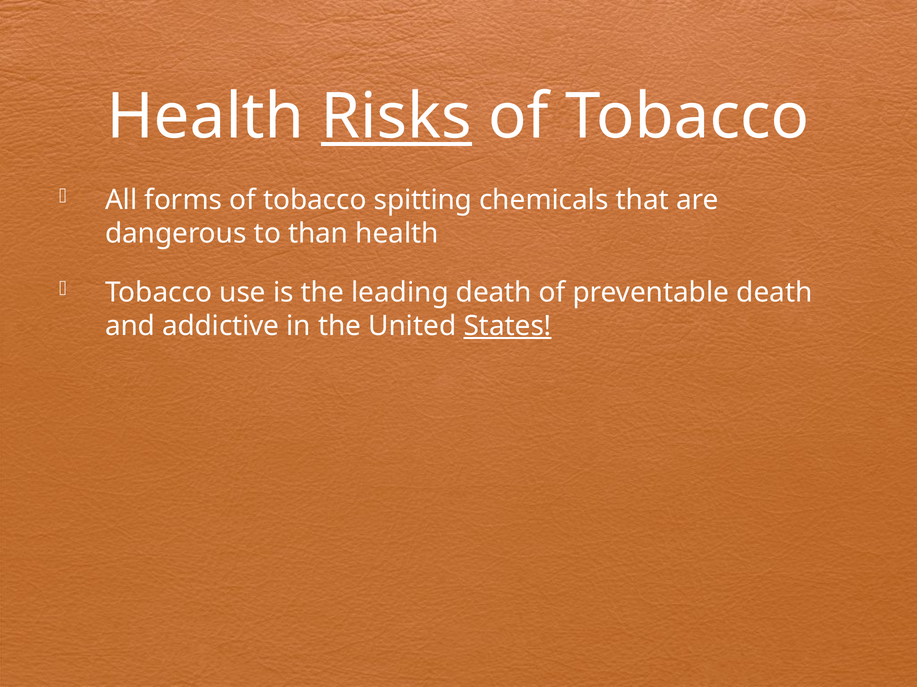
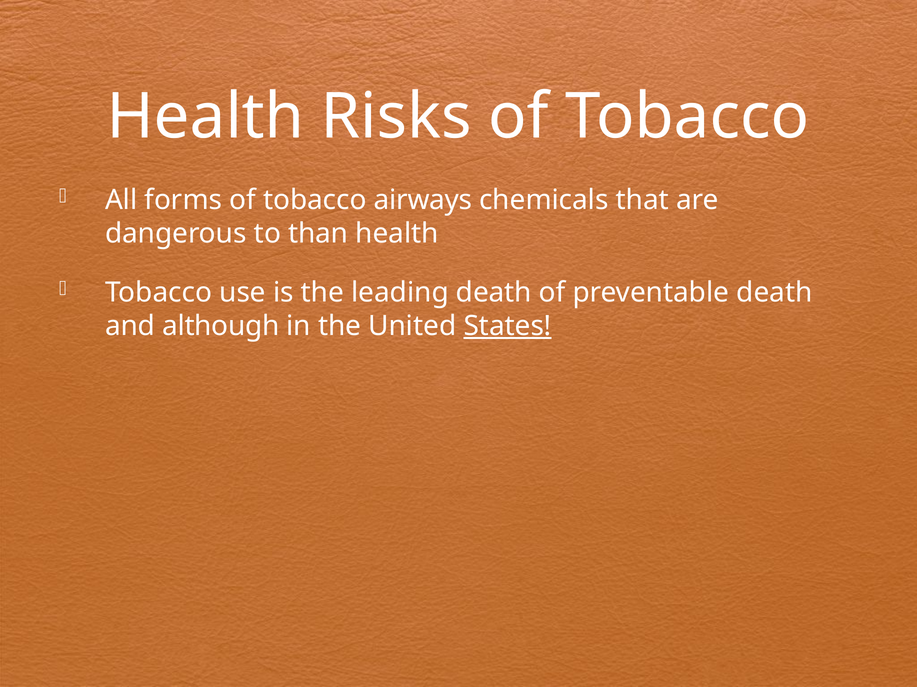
Risks underline: present -> none
spitting: spitting -> airways
addictive: addictive -> although
